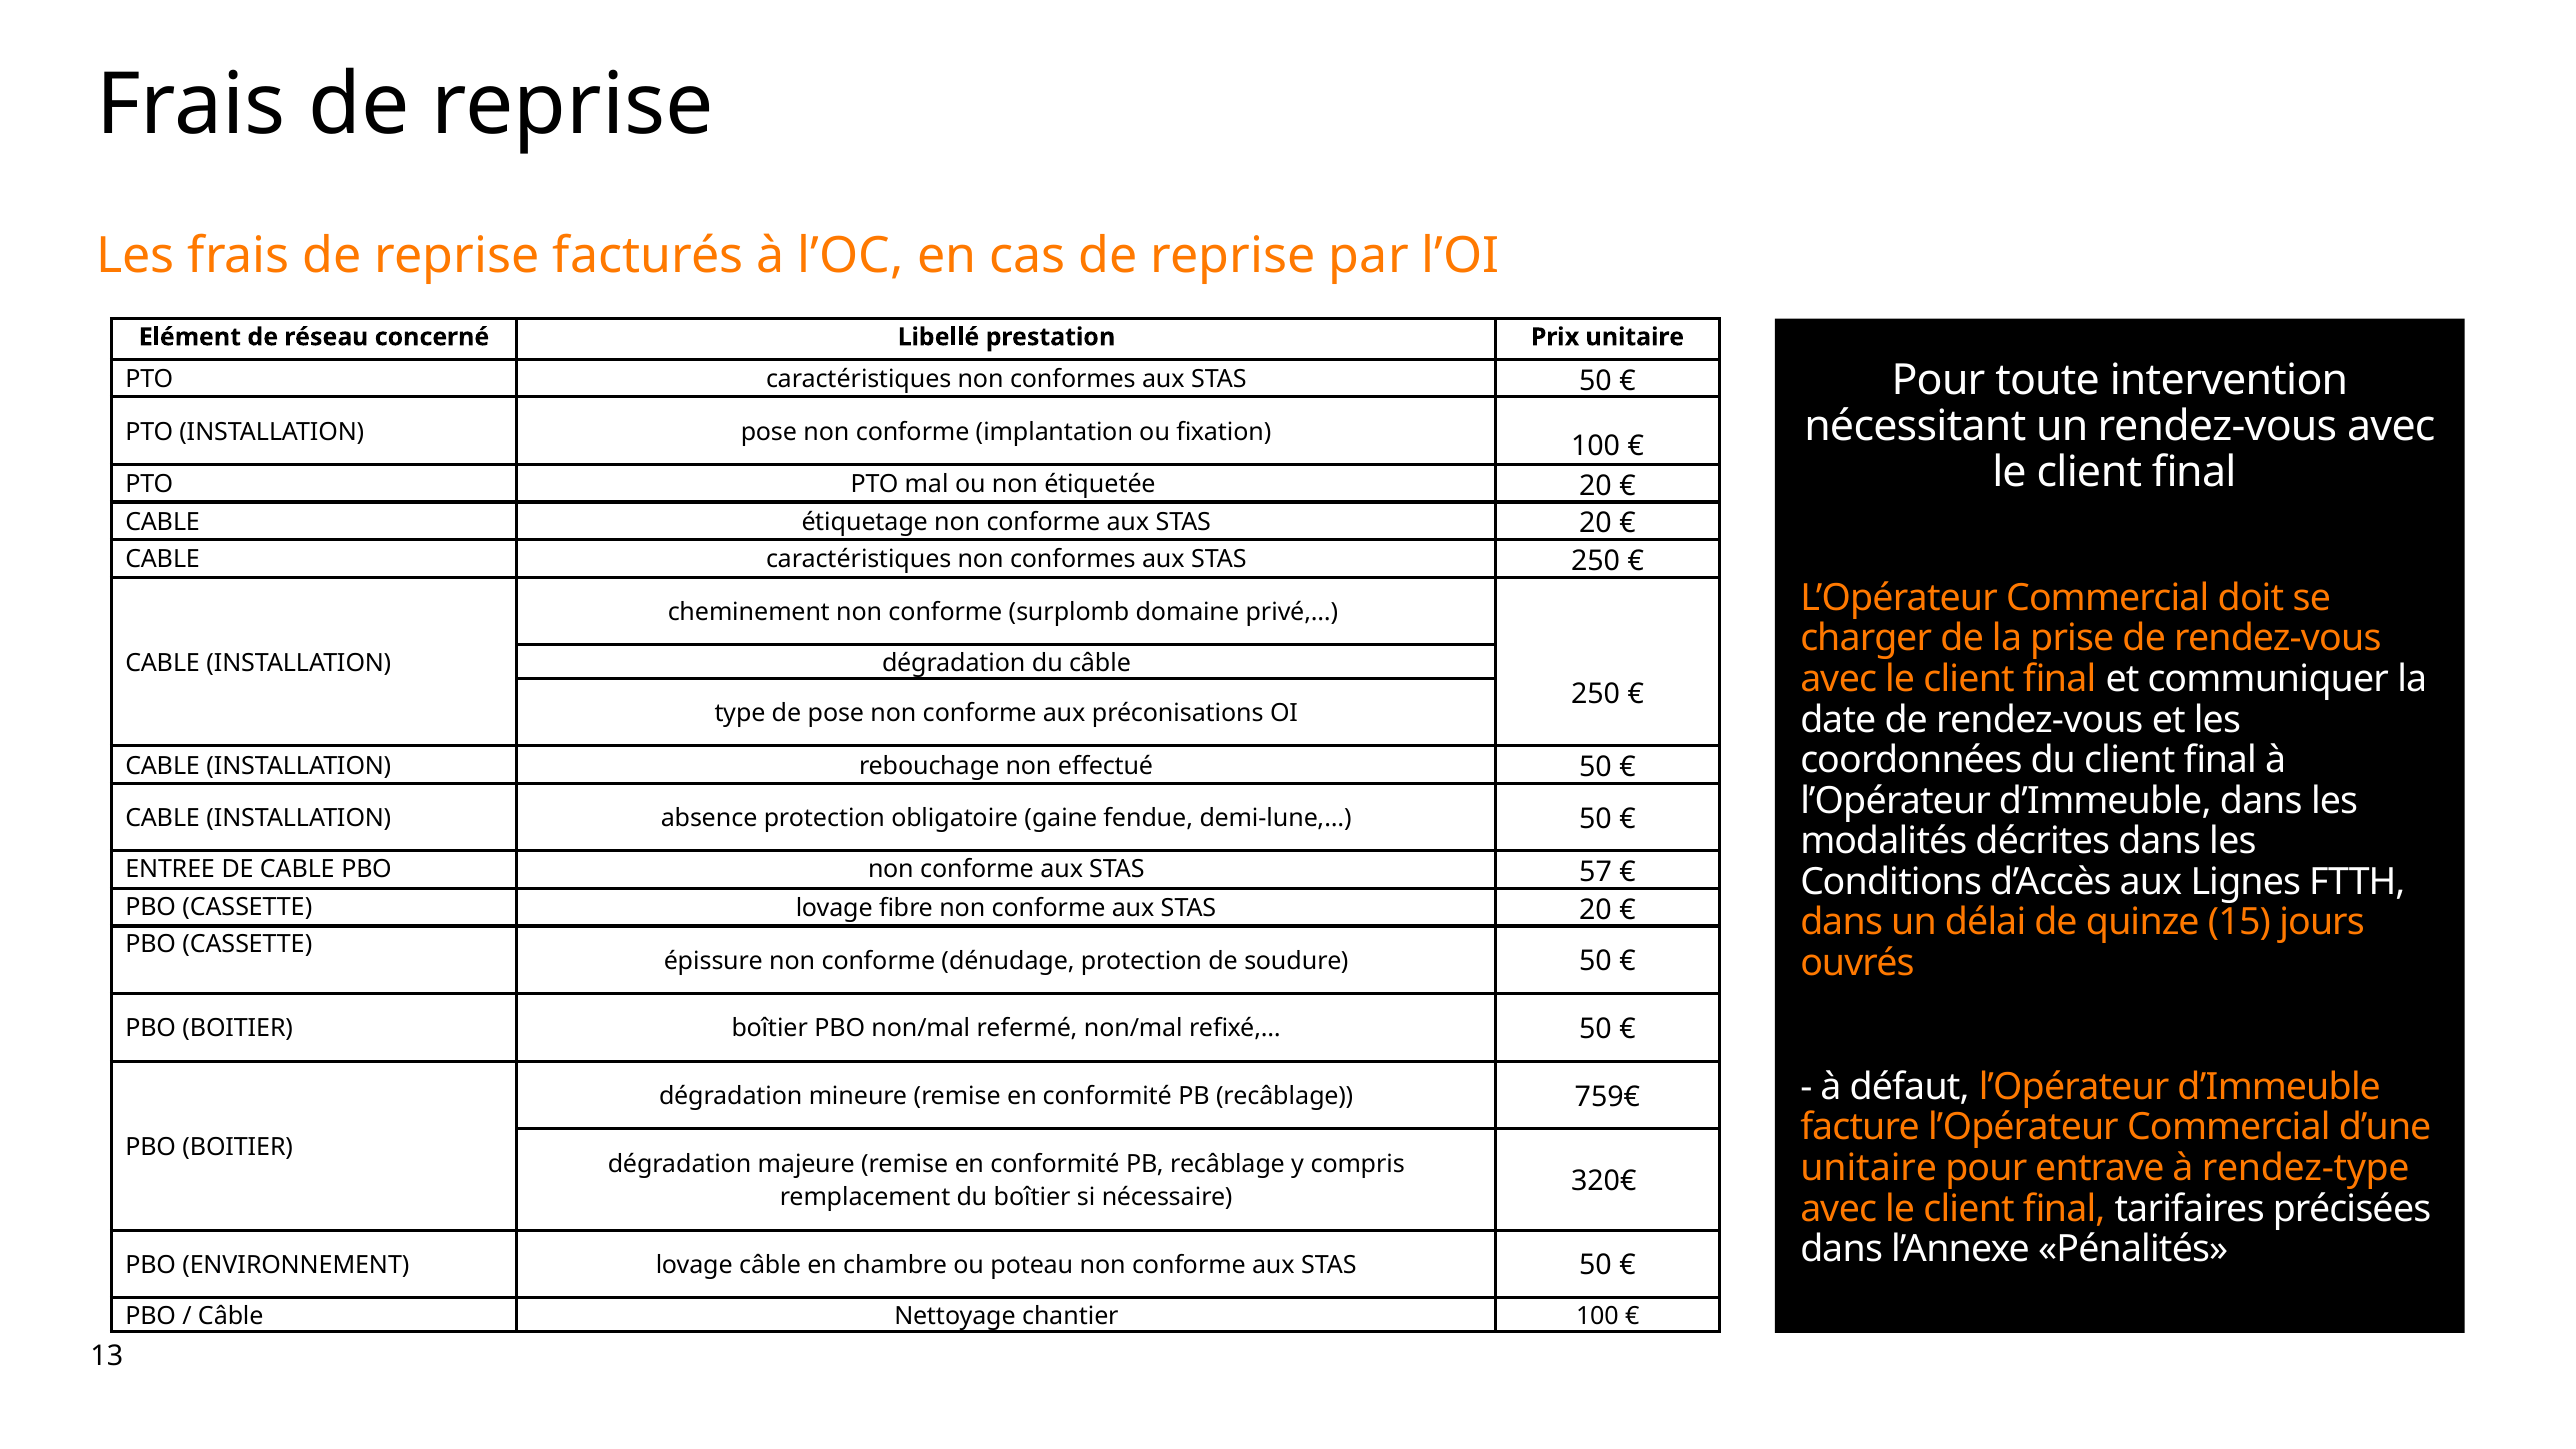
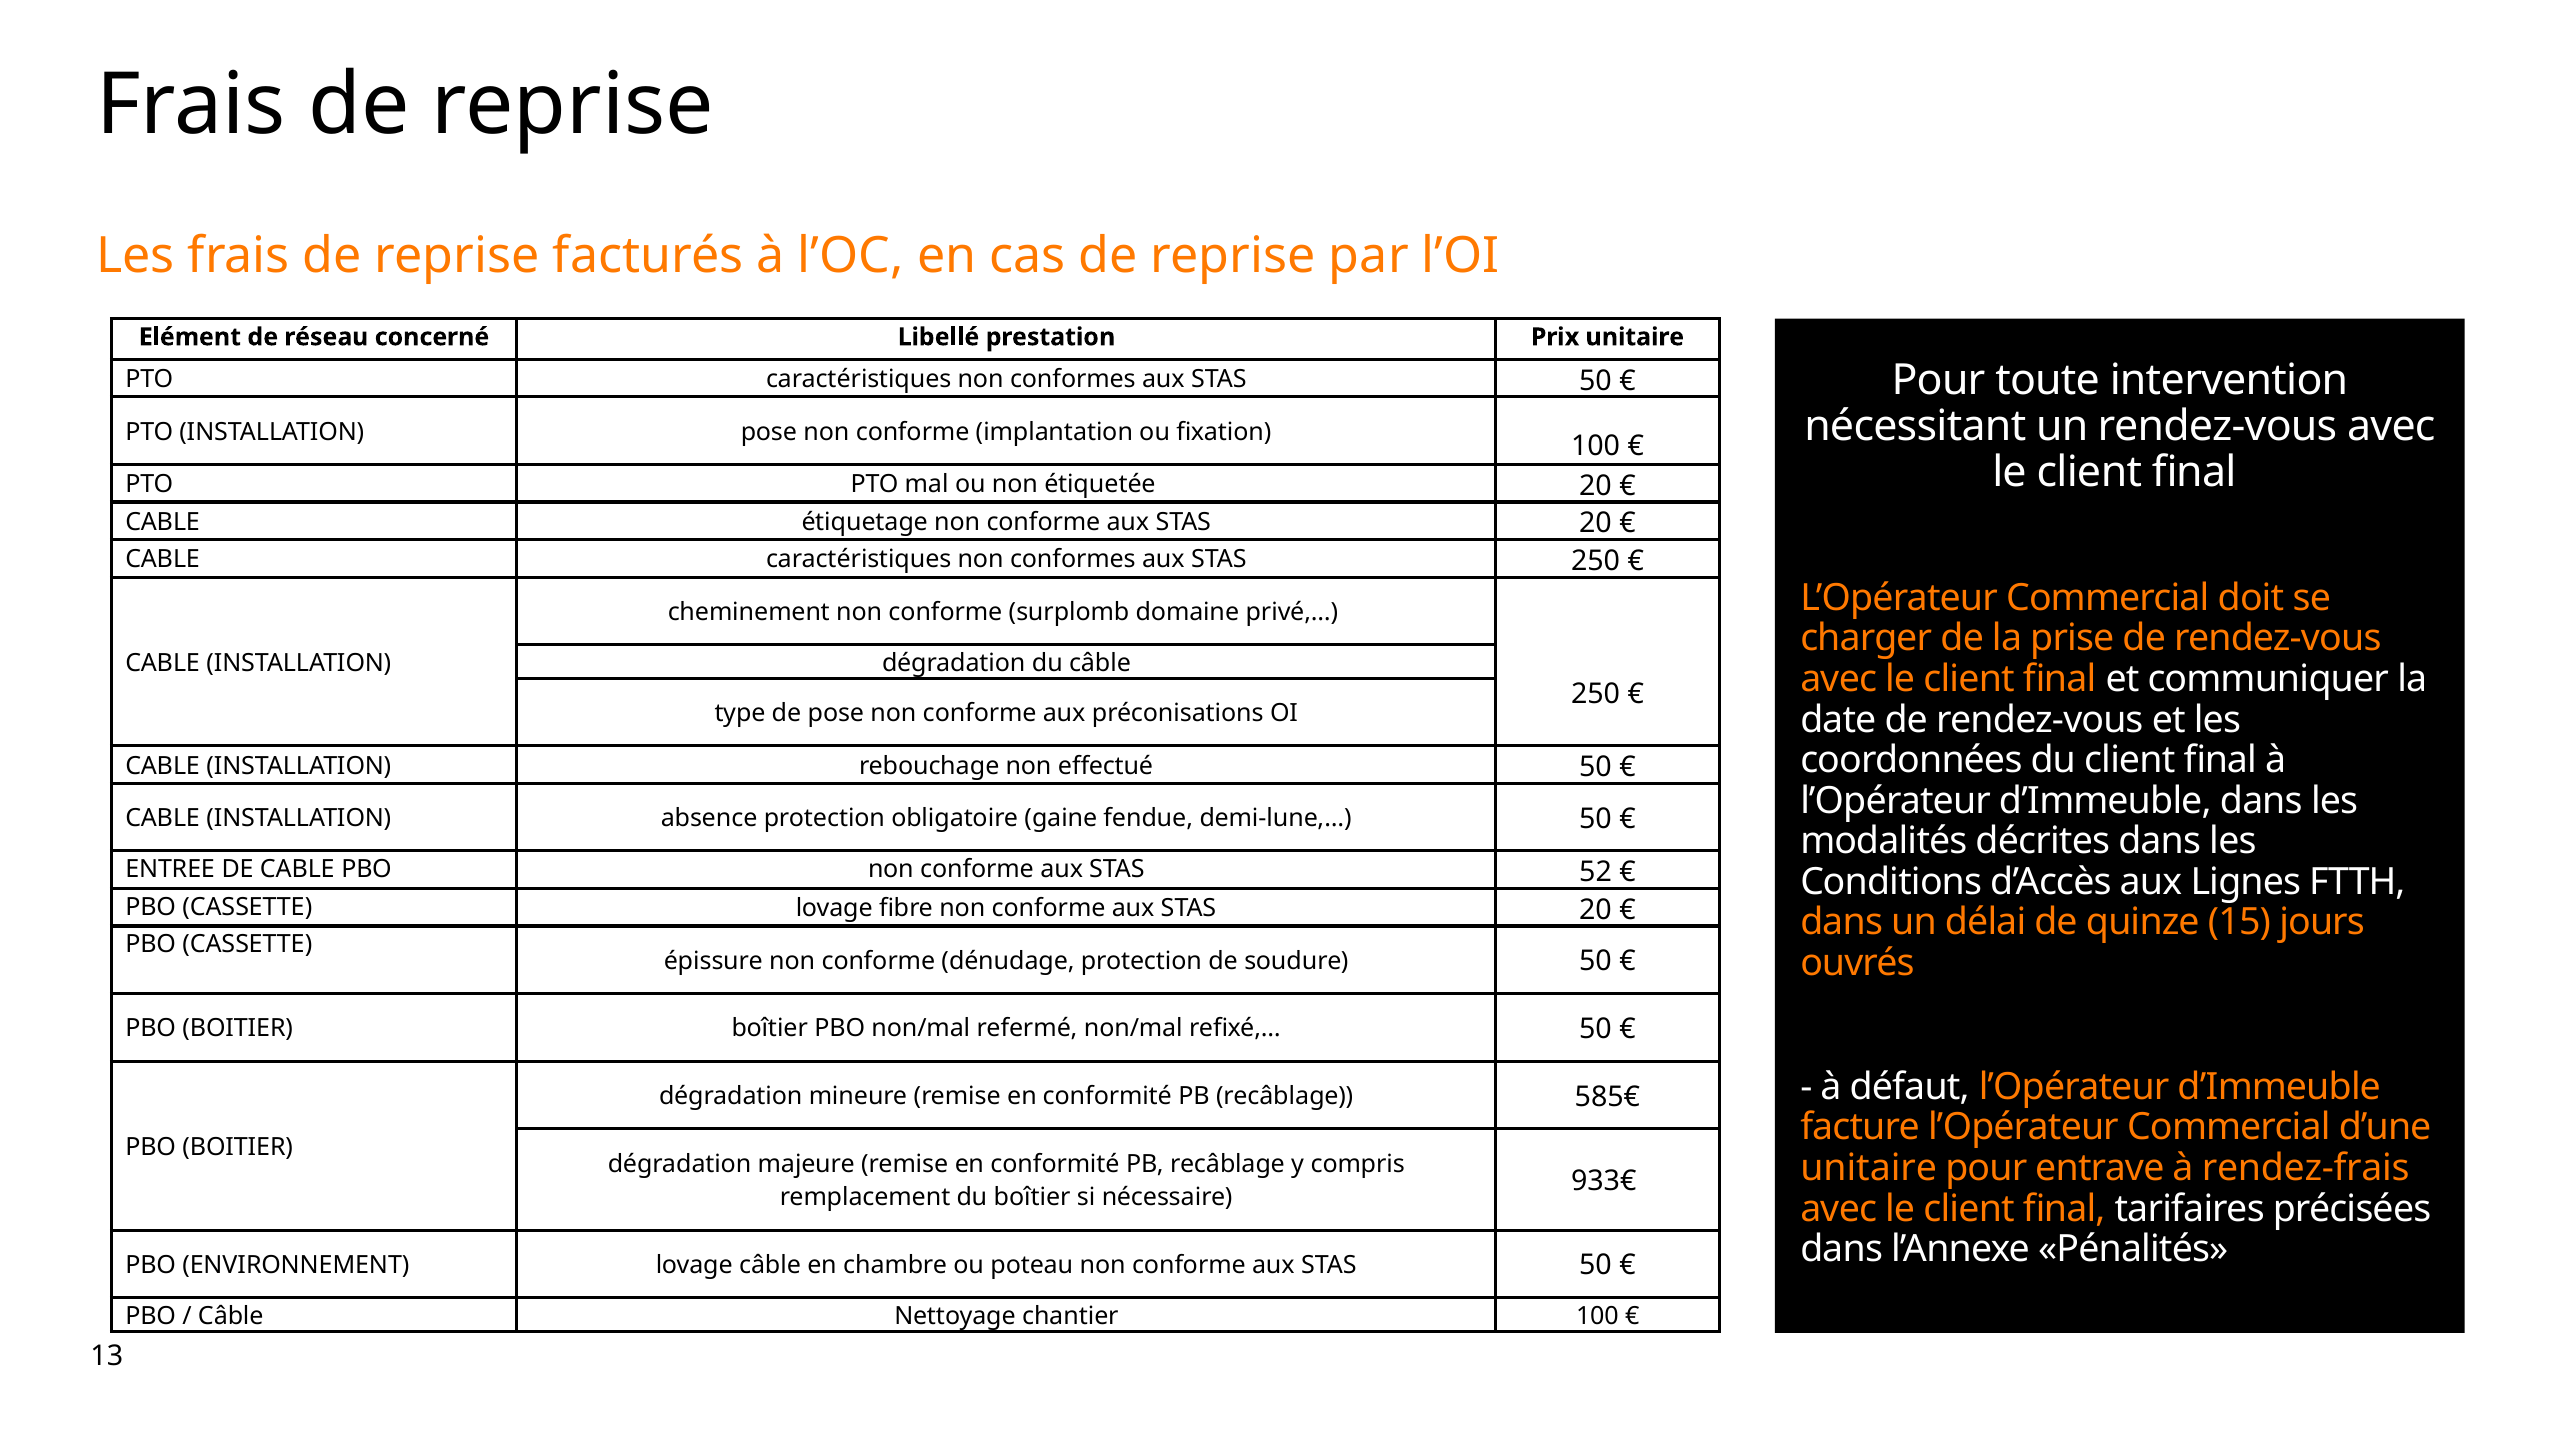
57: 57 -> 52
759€: 759€ -> 585€
rendez-type: rendez-type -> rendez-frais
320€: 320€ -> 933€
